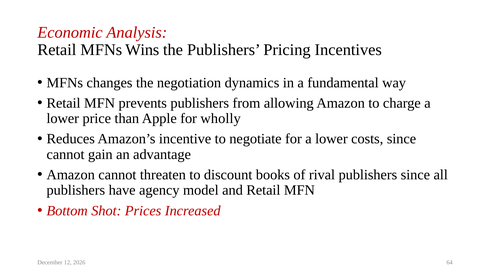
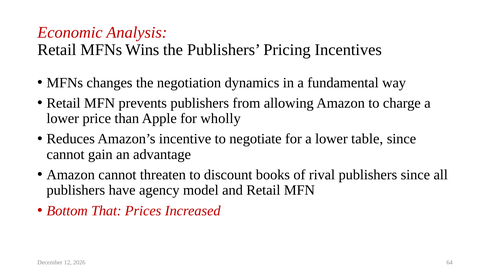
costs: costs -> table
Shot: Shot -> That
